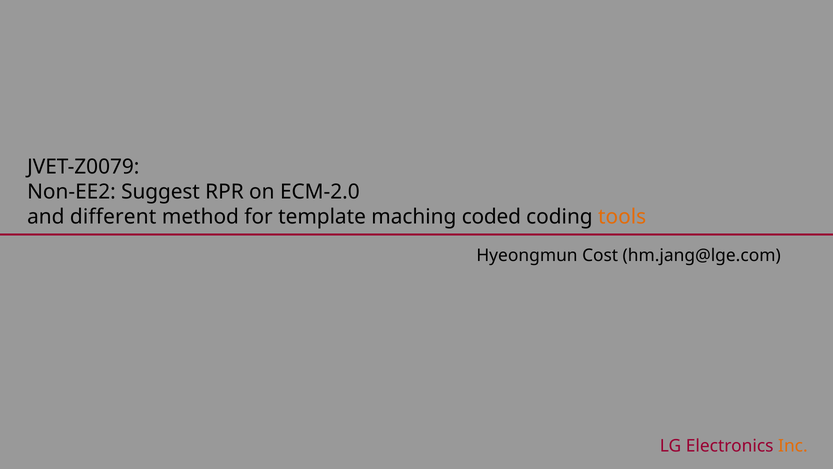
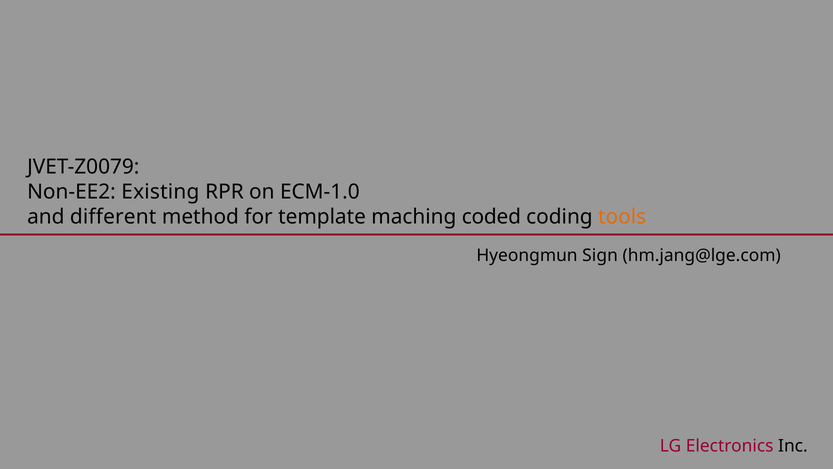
Suggest: Suggest -> Existing
ECM-2.0: ECM-2.0 -> ECM-1.0
Cost: Cost -> Sign
Inc colour: orange -> black
